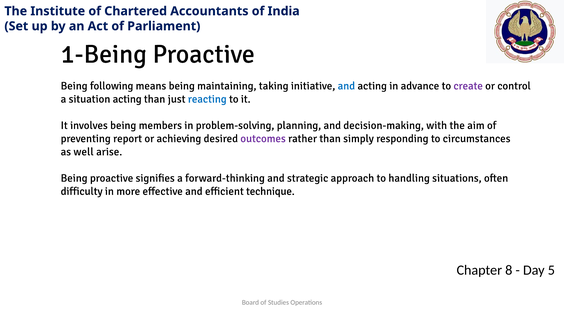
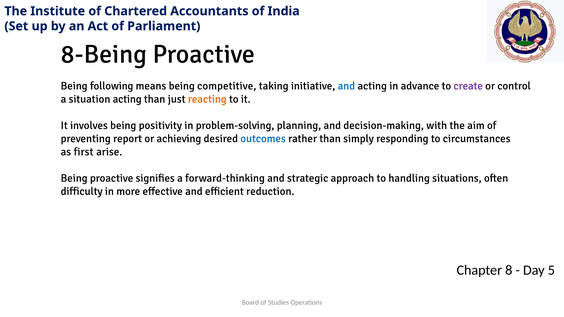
1-Being: 1-Being -> 8-Being
maintaining: maintaining -> competitive
reacting colour: blue -> orange
members: members -> positivity
outcomes colour: purple -> blue
well: well -> first
technique: technique -> reduction
